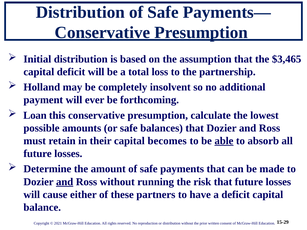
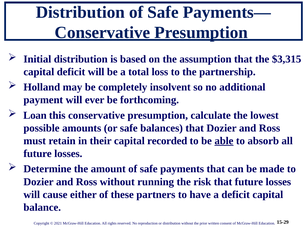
$3,465: $3,465 -> $3,315
becomes: becomes -> recorded
and at (65, 182) underline: present -> none
